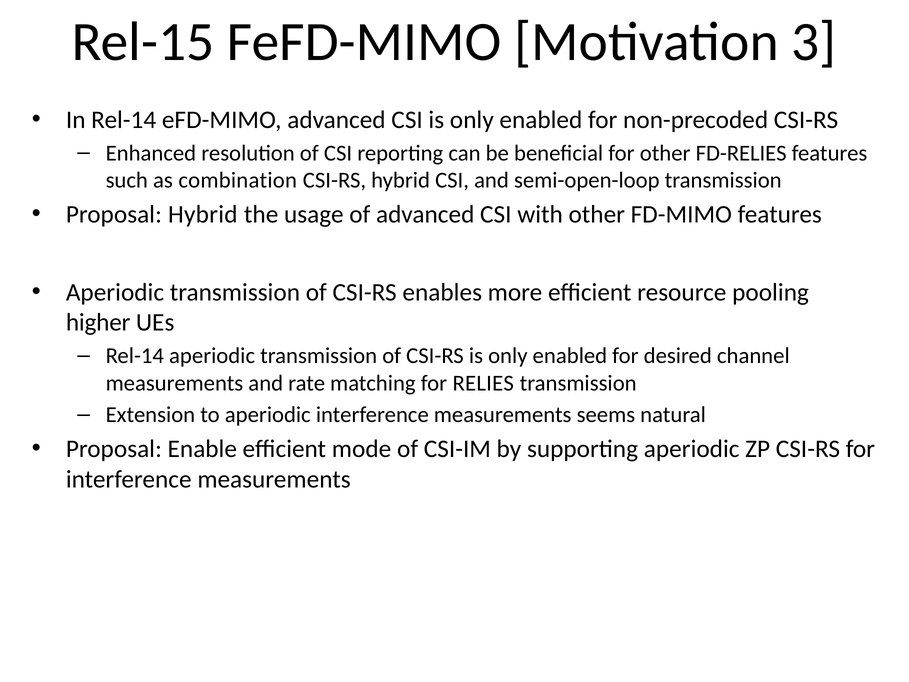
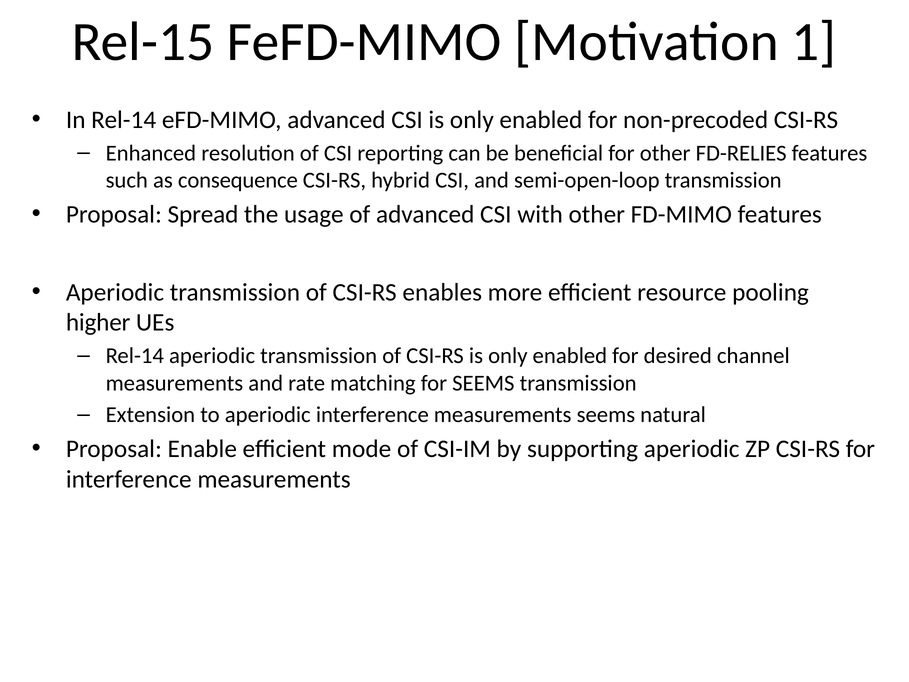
3: 3 -> 1
combination: combination -> consequence
Proposal Hybrid: Hybrid -> Spread
for RELIES: RELIES -> SEEMS
